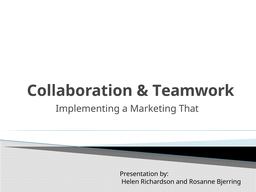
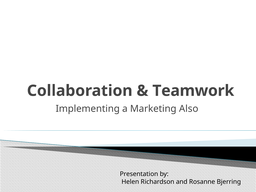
That: That -> Also
